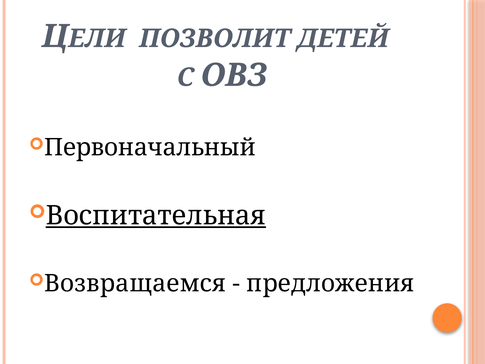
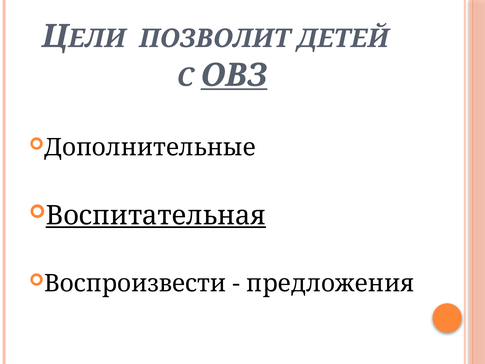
ОВЗ underline: none -> present
Первоначальный: Первоначальный -> Дополнительные
Возвращаемся: Возвращаемся -> Воспроизвести
